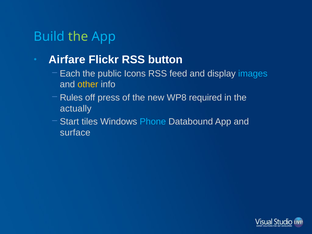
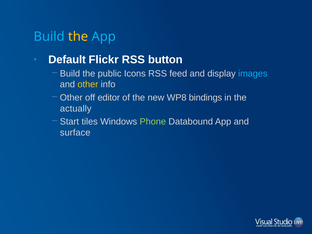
the at (78, 37) colour: light green -> yellow
Airfare: Airfare -> Default
Each at (70, 73): Each -> Build
Rules at (71, 98): Rules -> Other
press: press -> editor
required: required -> bindings
Phone colour: light blue -> light green
